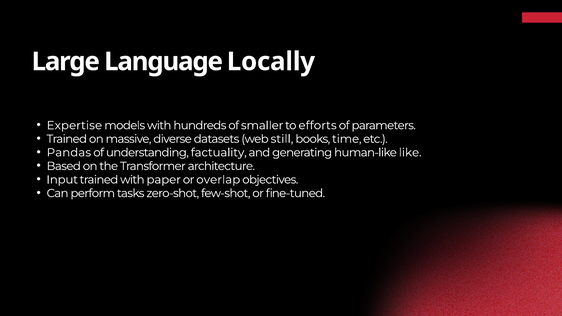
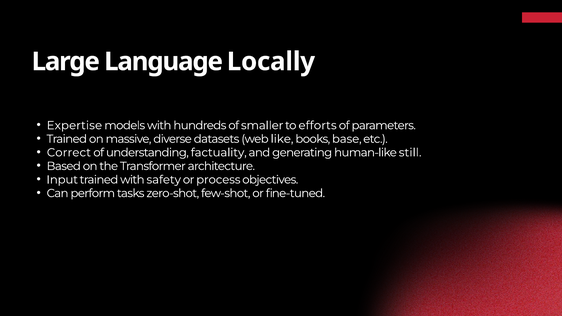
still: still -> like
time: time -> base
Pandas: Pandas -> Correct
like: like -> still
paper: paper -> safety
overlap: overlap -> process
